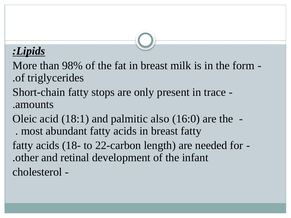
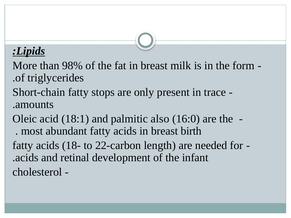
breast fatty: fatty -> birth
other at (27, 158): other -> acids
